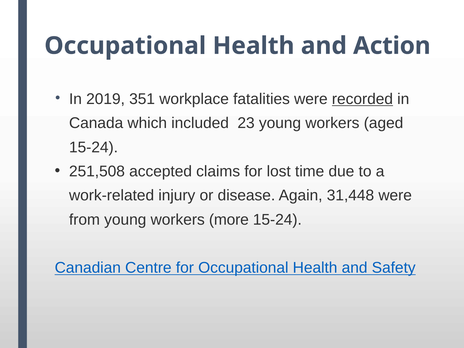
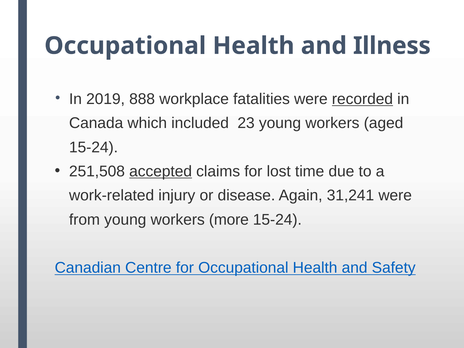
Action: Action -> Illness
351: 351 -> 888
accepted underline: none -> present
31,448: 31,448 -> 31,241
